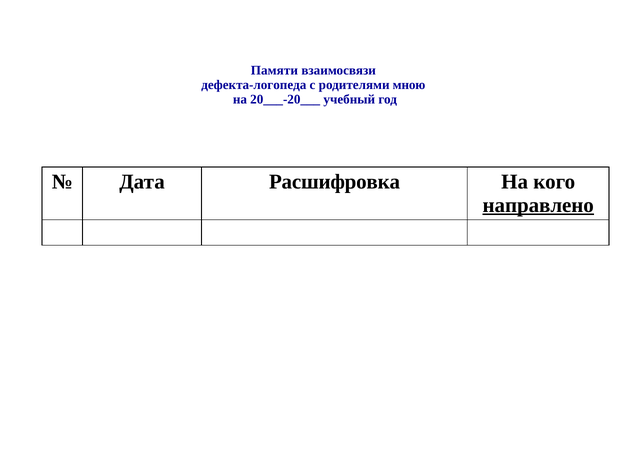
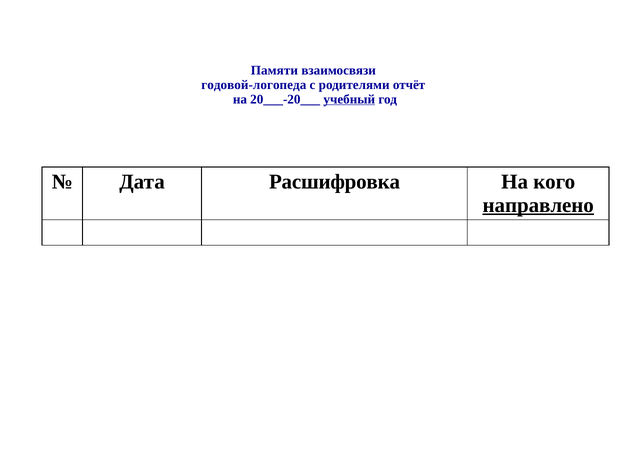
дефекта-логопеда: дефекта-логопеда -> годовой-логопеда
мною: мною -> отчёт
учебный underline: none -> present
